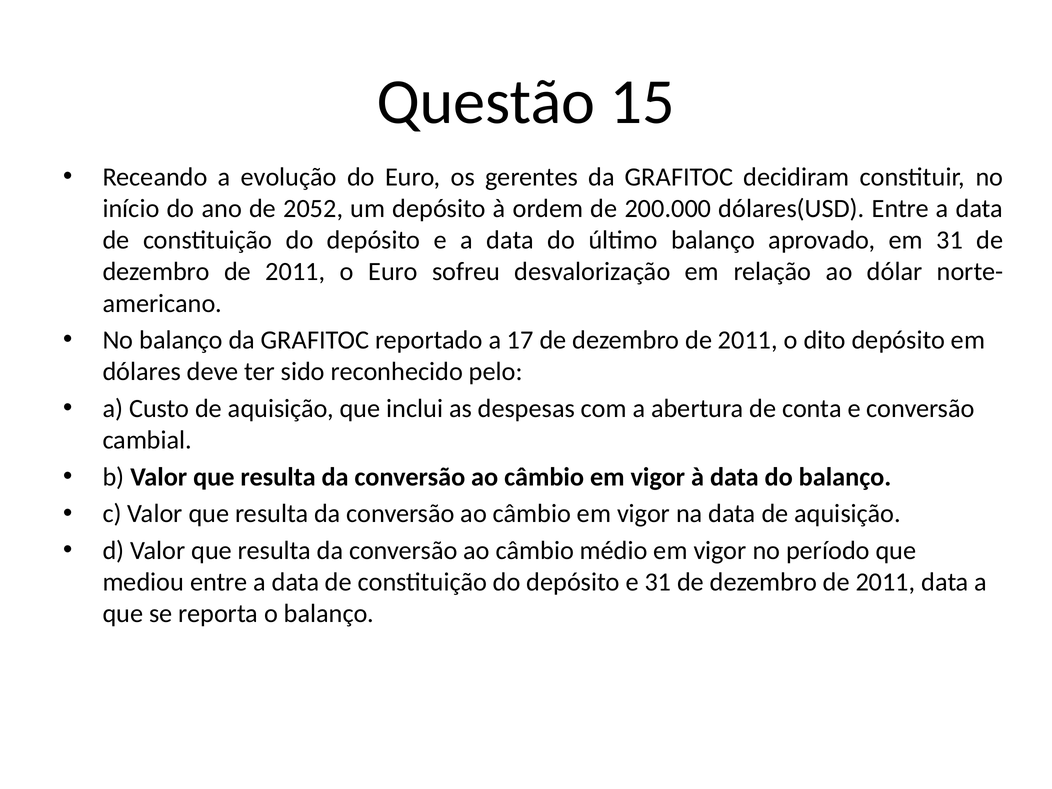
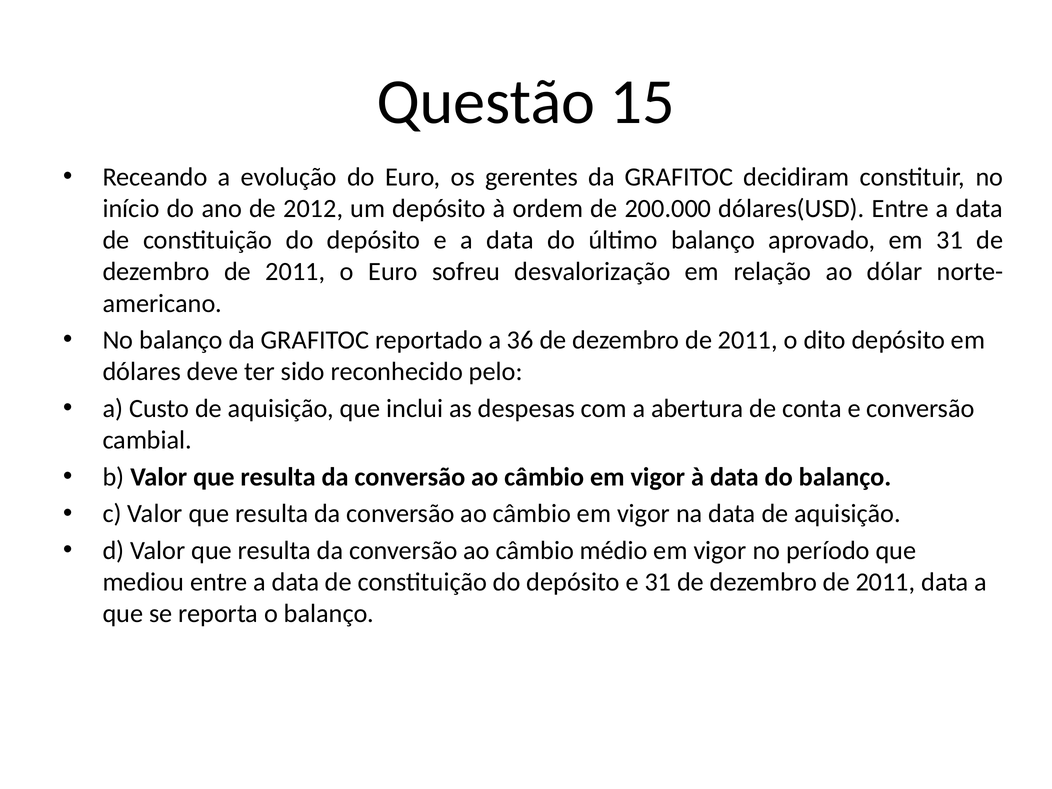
2052: 2052 -> 2012
17: 17 -> 36
